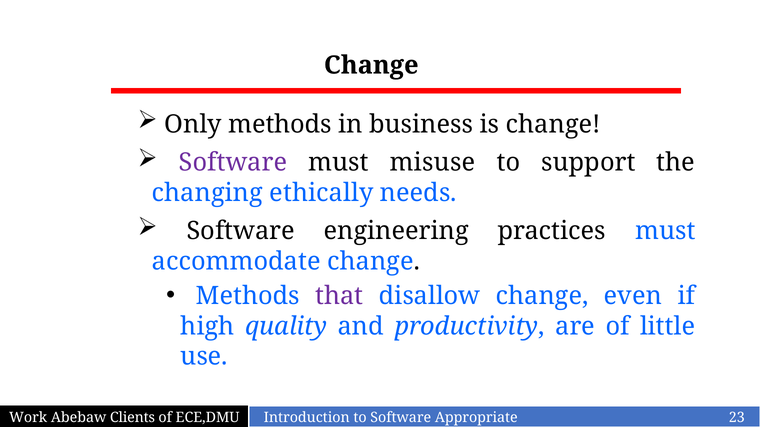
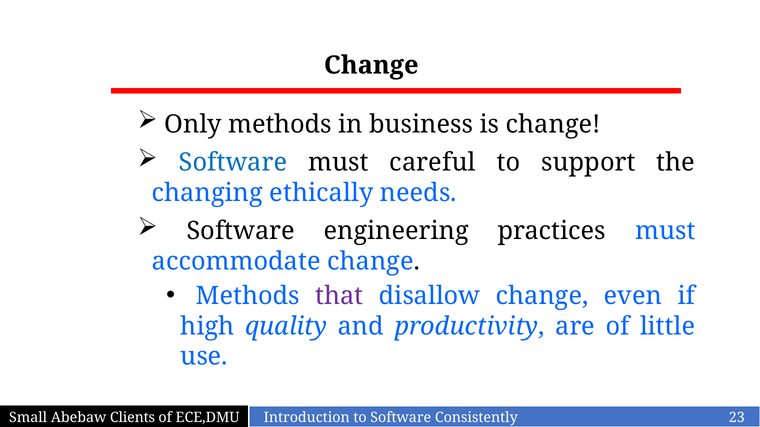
Software at (233, 163) colour: purple -> blue
misuse: misuse -> careful
Work: Work -> Small
Appropriate: Appropriate -> Consistently
